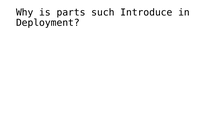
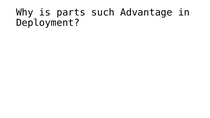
Introduce: Introduce -> Advantage
